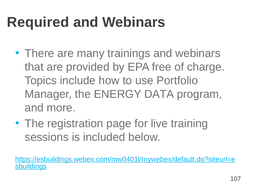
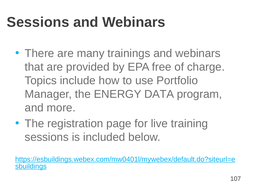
Required at (38, 22): Required -> Sessions
